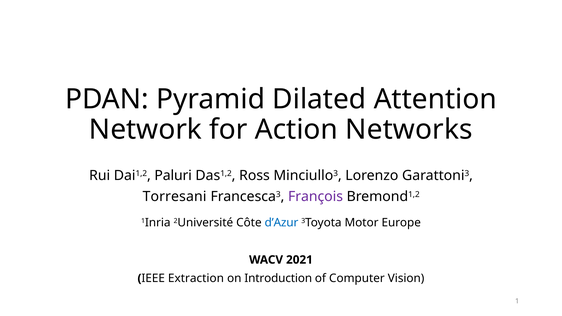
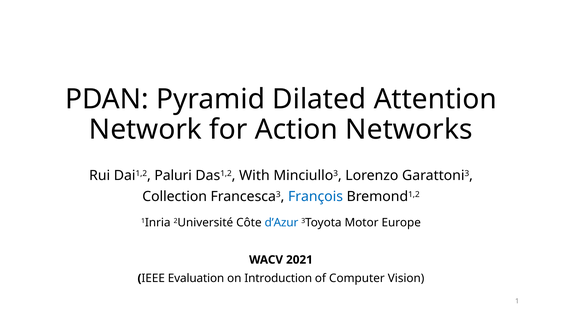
Ross: Ross -> With
Torresani: Torresani -> Collection
François colour: purple -> blue
Extraction: Extraction -> Evaluation
